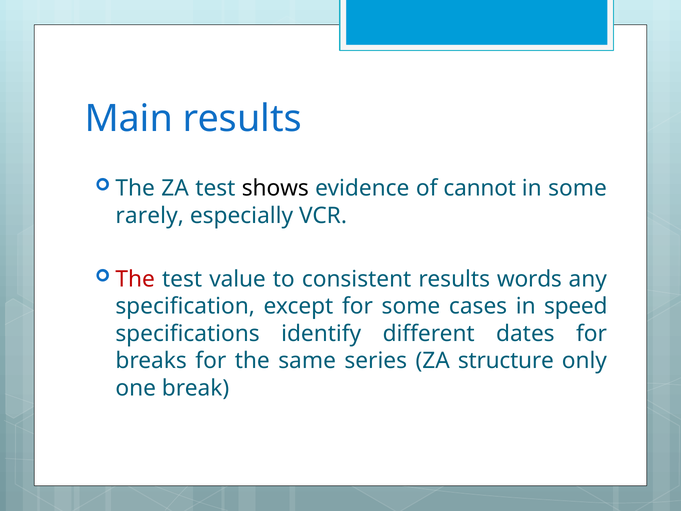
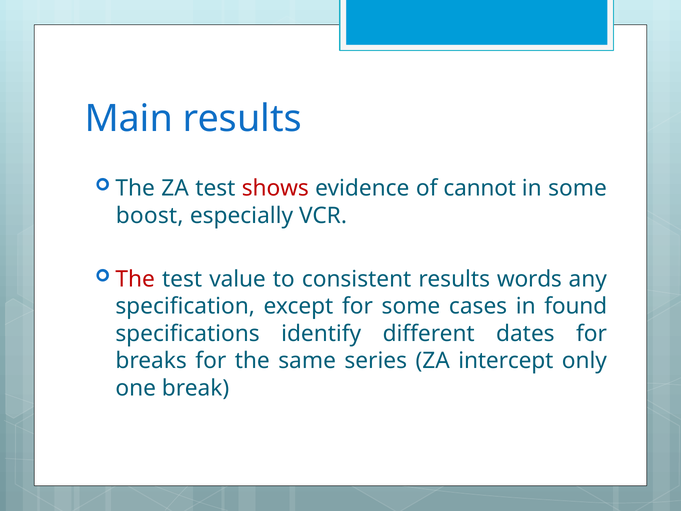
shows colour: black -> red
rarely: rarely -> boost
speed: speed -> found
structure: structure -> intercept
